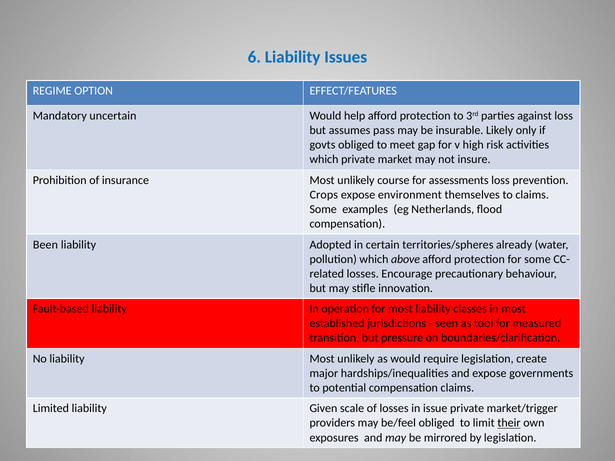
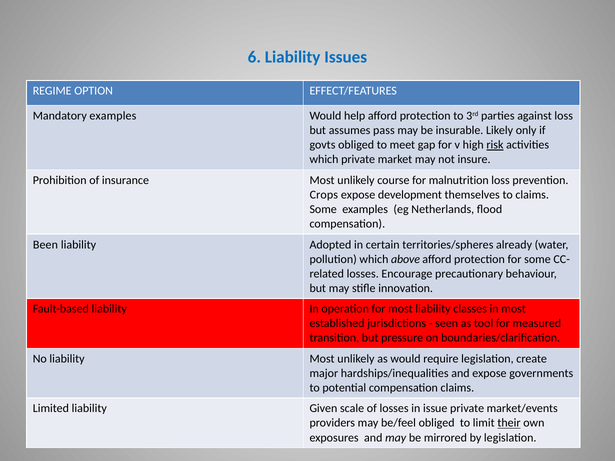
Mandatory uncertain: uncertain -> examples
risk underline: none -> present
assessments: assessments -> malnutrition
environment: environment -> development
market/trigger: market/trigger -> market/events
